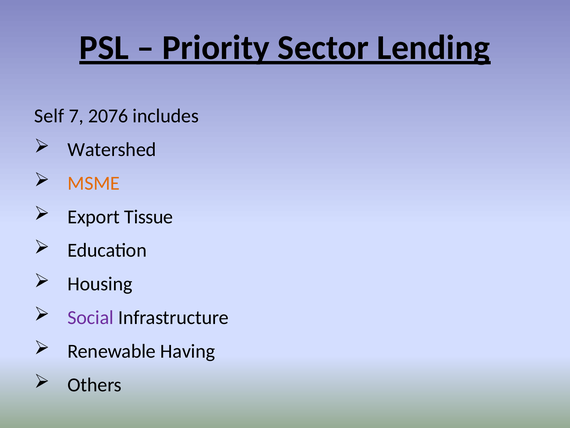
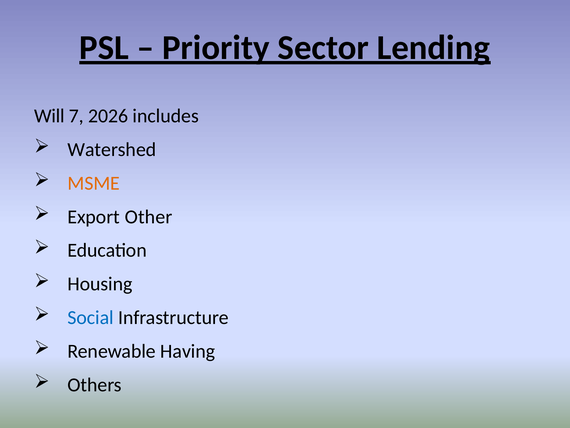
Self: Self -> Will
2076: 2076 -> 2026
Tissue: Tissue -> Other
Social colour: purple -> blue
